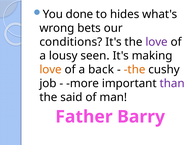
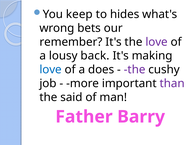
done: done -> keep
conditions: conditions -> remember
seen: seen -> back
love at (51, 70) colour: orange -> blue
back: back -> does
the at (135, 70) colour: orange -> purple
